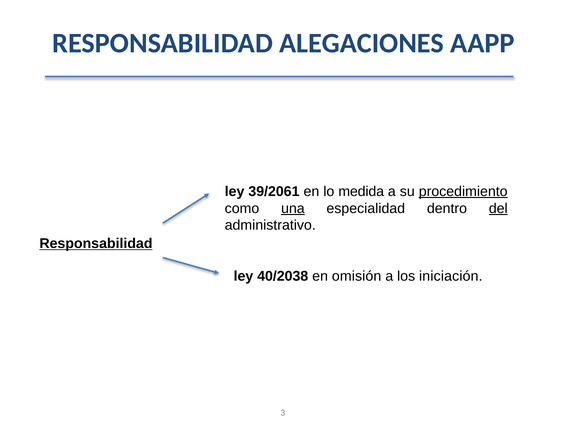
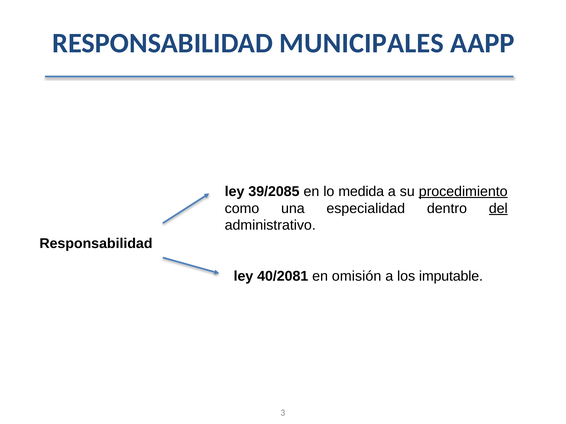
ALEGACIONES: ALEGACIONES -> MUNICIPALES
39/2061: 39/2061 -> 39/2085
una underline: present -> none
Responsabilidad at (96, 244) underline: present -> none
40/2038: 40/2038 -> 40/2081
iniciación: iniciación -> imputable
